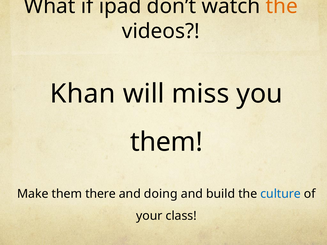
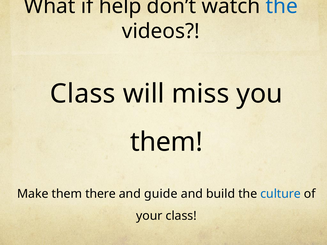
ipad: ipad -> help
the at (282, 6) colour: orange -> blue
Khan at (83, 94): Khan -> Class
doing: doing -> guide
